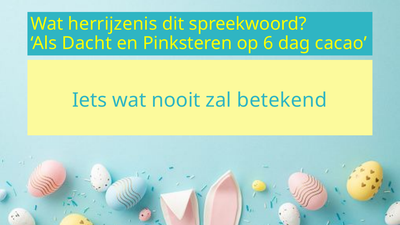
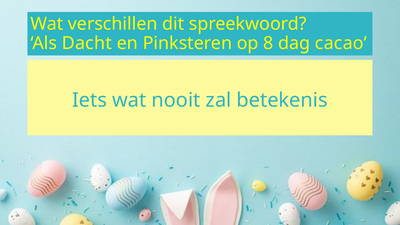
herrijzenis: herrijzenis -> verschillen
6: 6 -> 8
betekend: betekend -> betekenis
